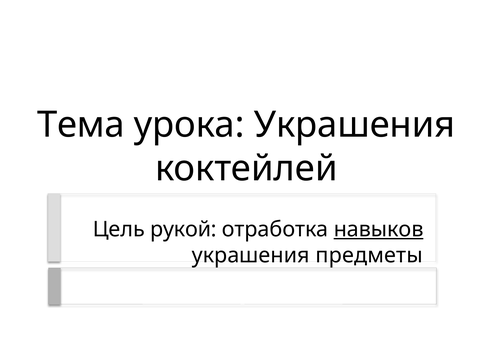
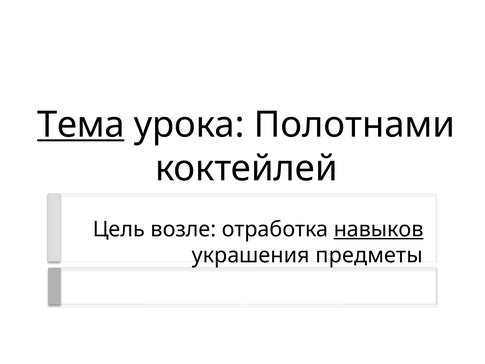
Тема underline: none -> present
урока Украшения: Украшения -> Полотнами
рукой: рукой -> возле
